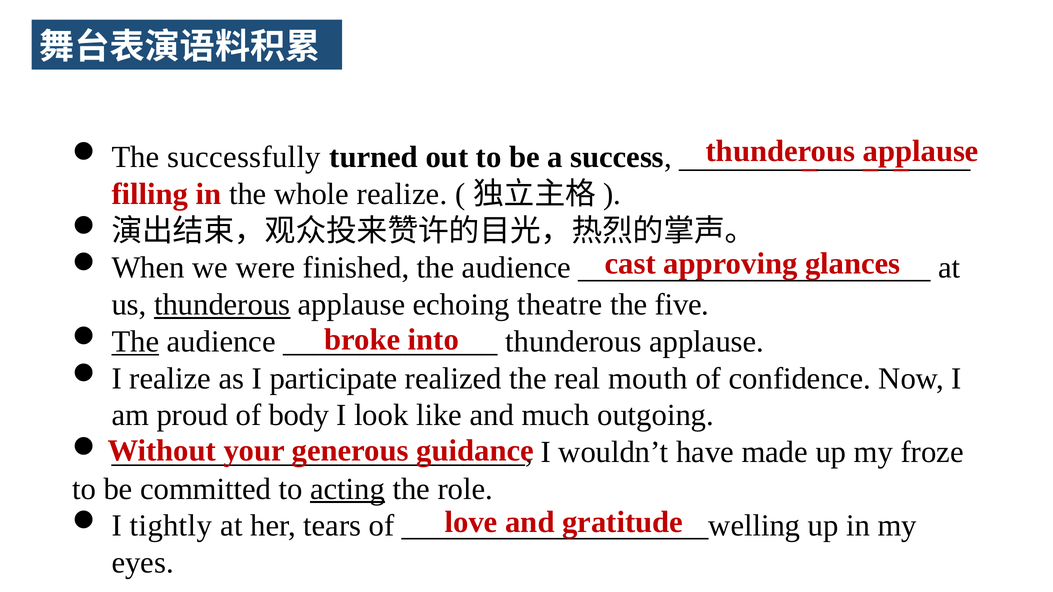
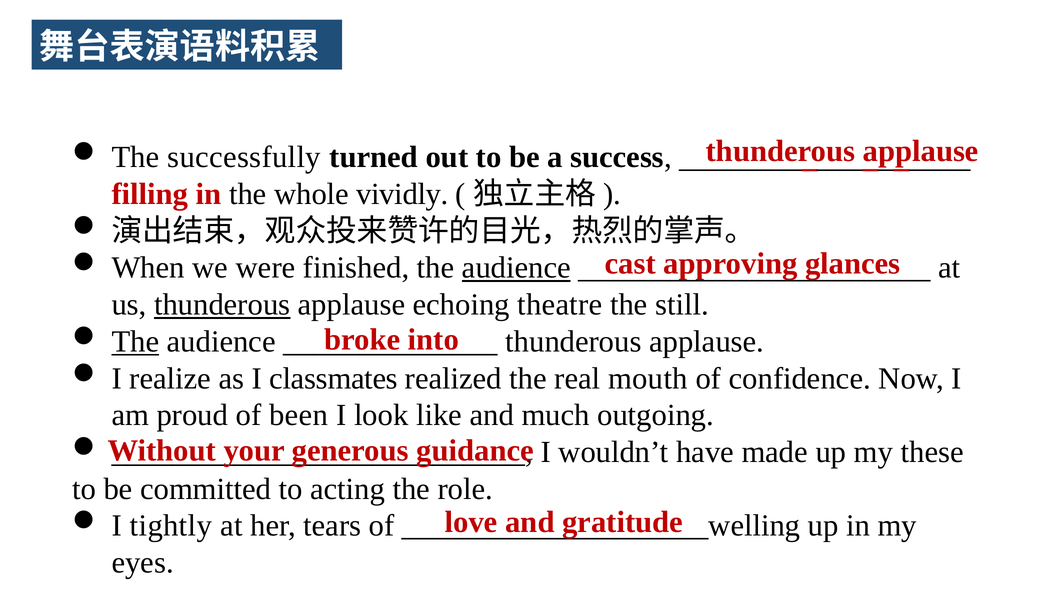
whole realize: realize -> vividly
audience at (516, 268) underline: none -> present
five: five -> still
participate: participate -> classmates
body: body -> been
froze: froze -> these
acting underline: present -> none
